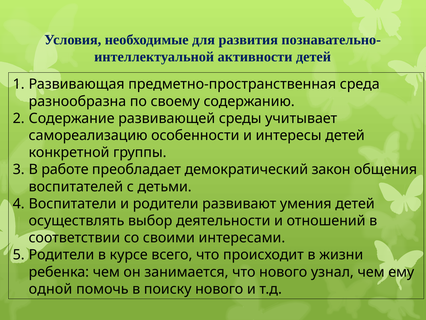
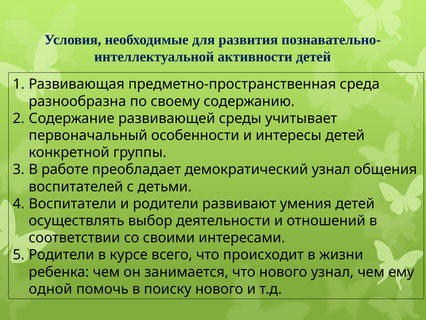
самореализацию: самореализацию -> первоначальный
демократический закон: закон -> узнал
